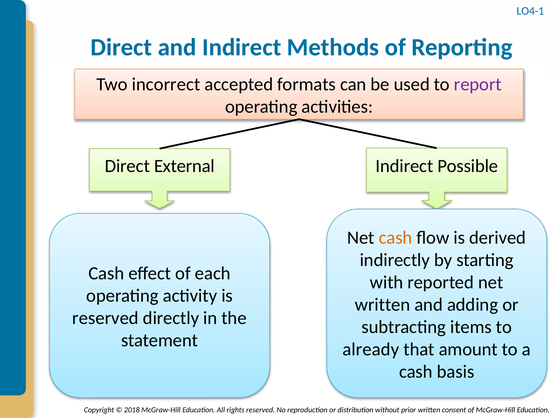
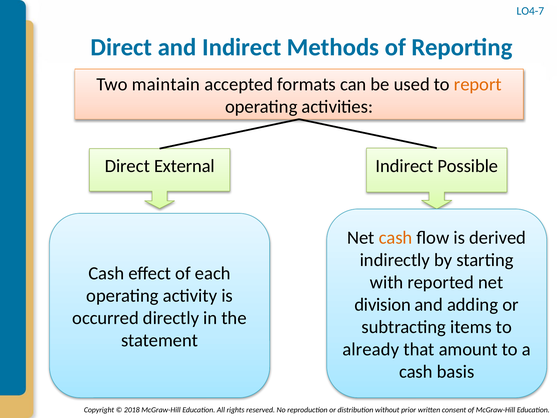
LO4-1: LO4-1 -> LO4-7
incorrect: incorrect -> maintain
report colour: purple -> orange
written at (383, 304): written -> division
reserved at (106, 318): reserved -> occurred
